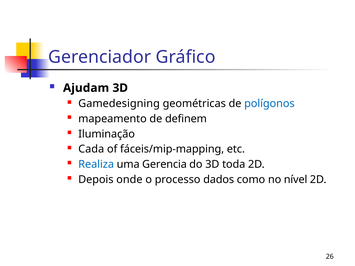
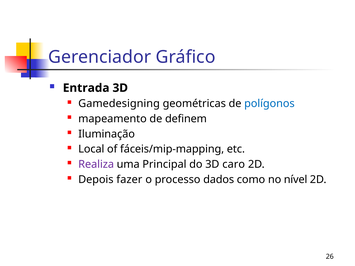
Ajudam: Ajudam -> Entrada
Cada: Cada -> Local
Realiza colour: blue -> purple
Gerencia: Gerencia -> Principal
toda: toda -> caro
onde: onde -> fazer
